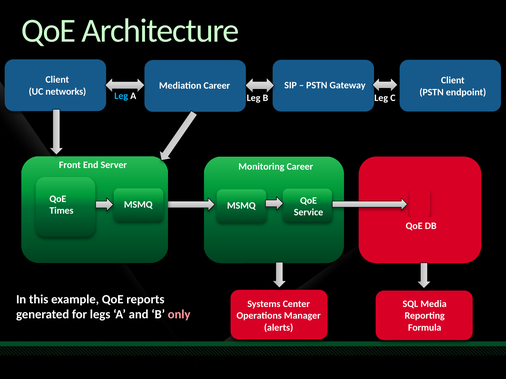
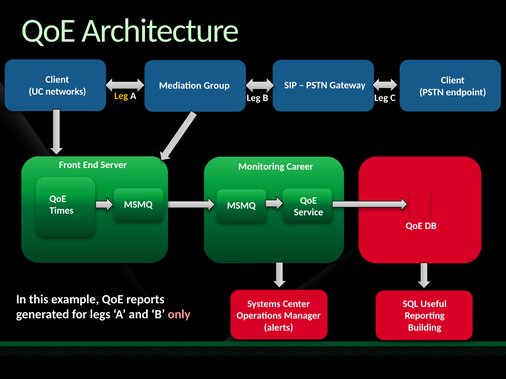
Mediation Career: Career -> Group
Leg at (121, 96) colour: light blue -> yellow
Media: Media -> Useful
Formula: Formula -> Building
